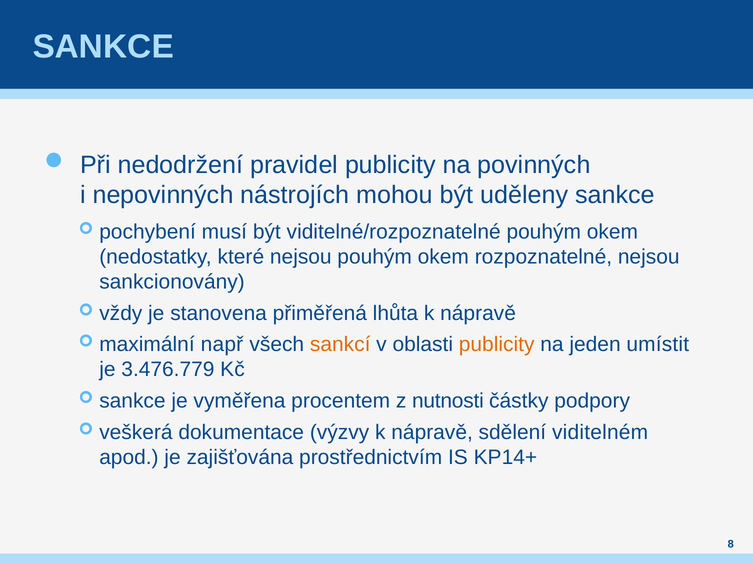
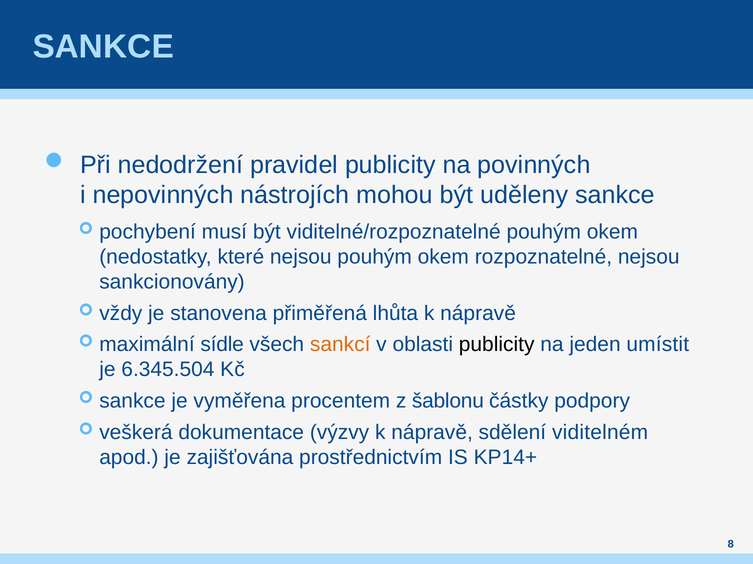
např: např -> sídle
publicity at (497, 345) colour: orange -> black
3.476.779: 3.476.779 -> 6.345.504
nutnosti: nutnosti -> šablonu
